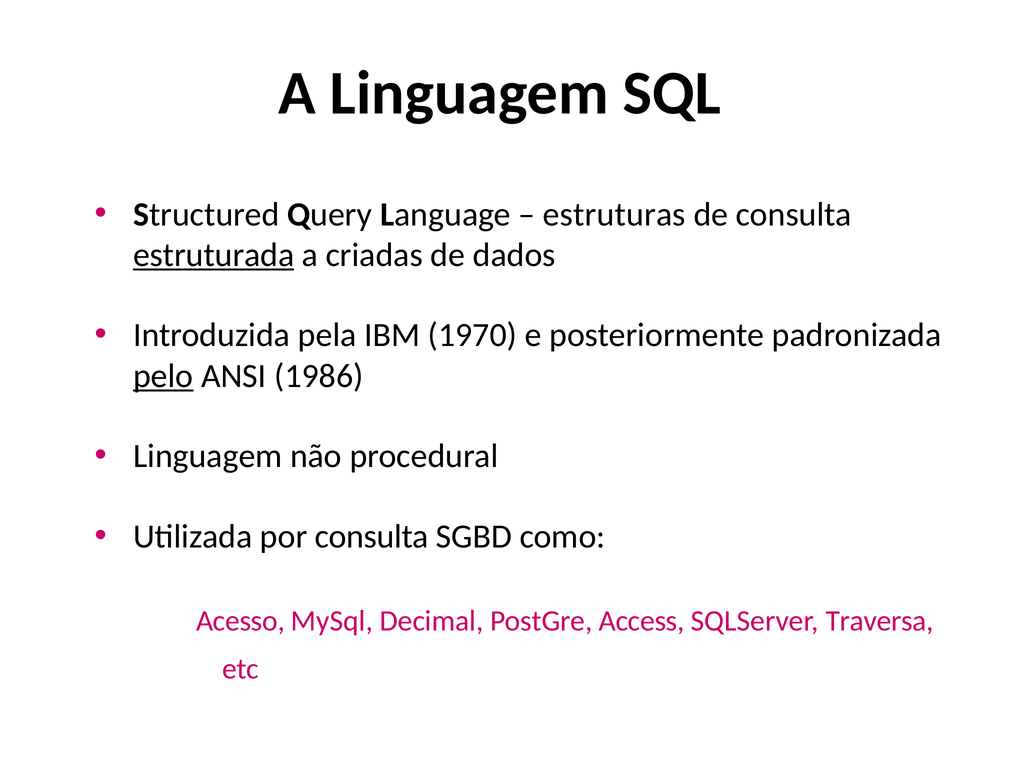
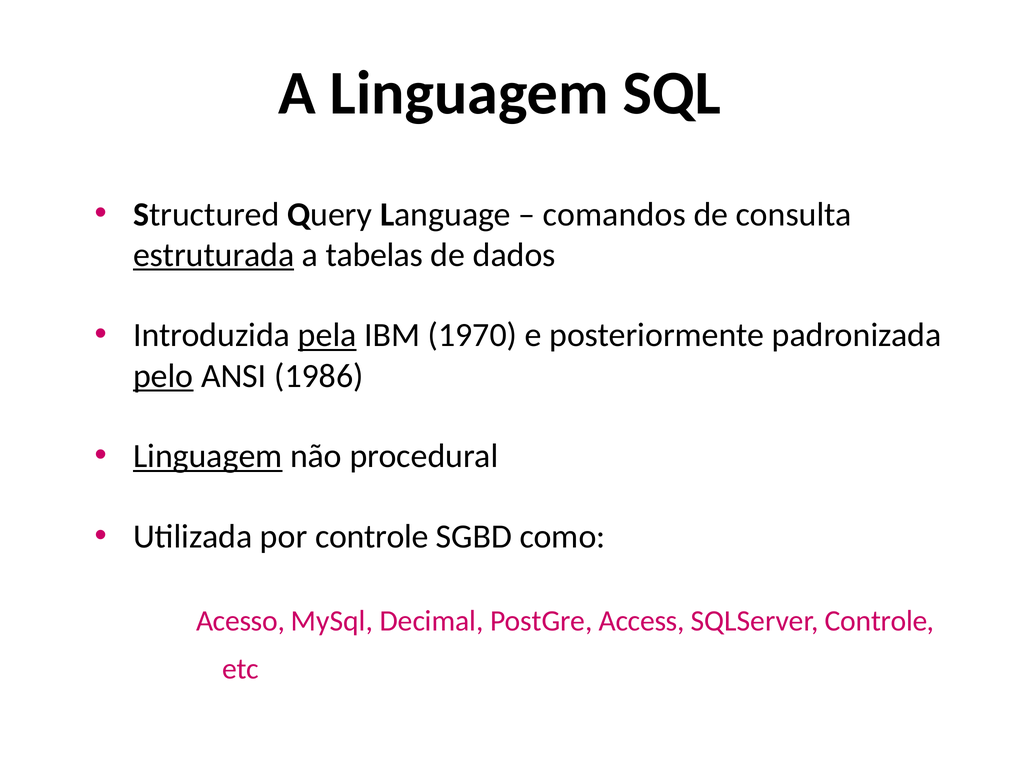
estruturas: estruturas -> comandos
criadas: criadas -> tabelas
pela underline: none -> present
Linguagem at (208, 456) underline: none -> present
por consulta: consulta -> controle
SQLServer Traversa: Traversa -> Controle
